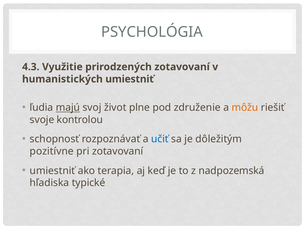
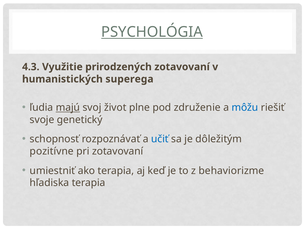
PSYCHOLÓGIA underline: none -> present
humanistických umiestniť: umiestniť -> superega
môžu colour: orange -> blue
kontrolou: kontrolou -> genetický
nadpozemská: nadpozemská -> behaviorizme
hľadiska typické: typické -> terapia
